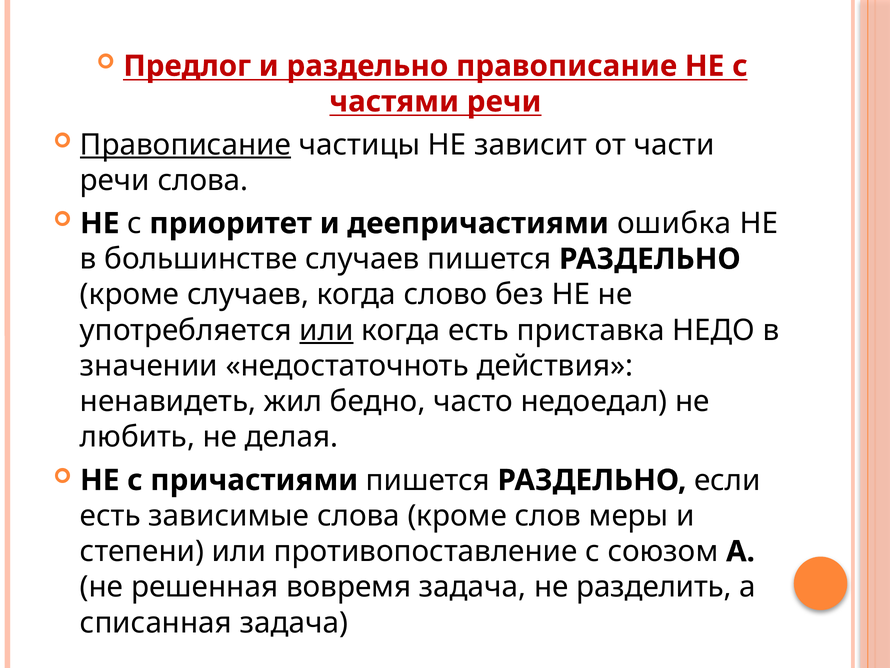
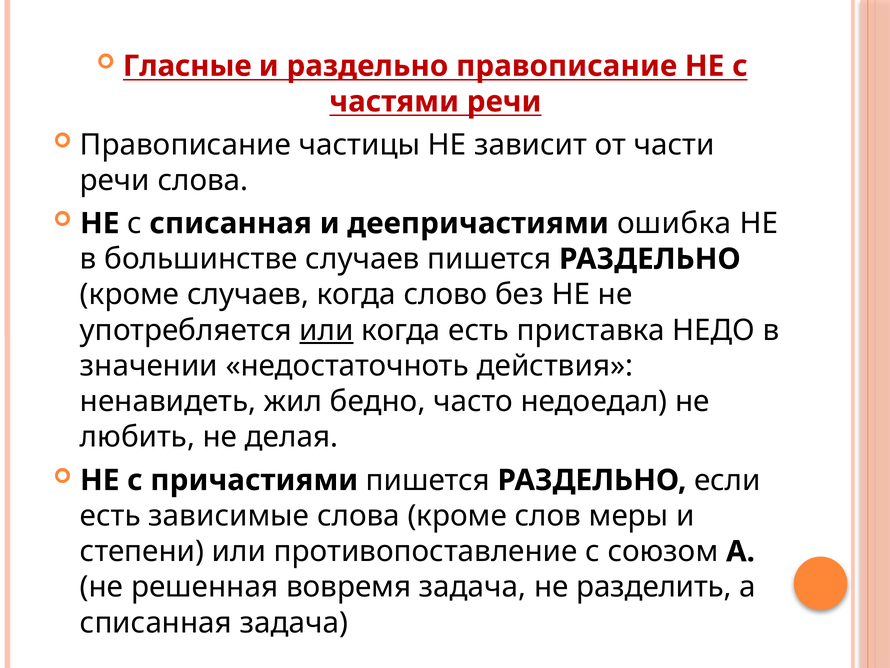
Предлог: Предлог -> Гласные
Правописание at (186, 145) underline: present -> none
с приоритет: приоритет -> списанная
